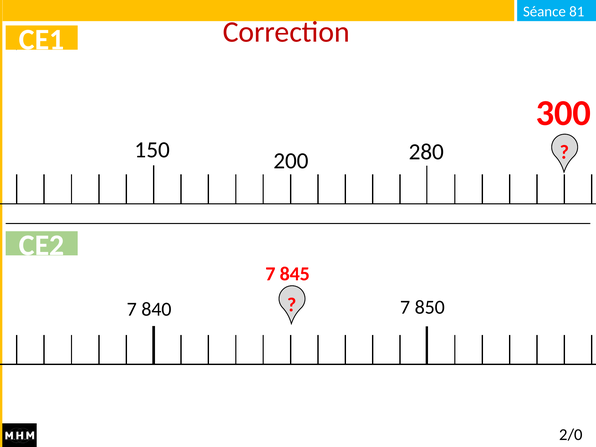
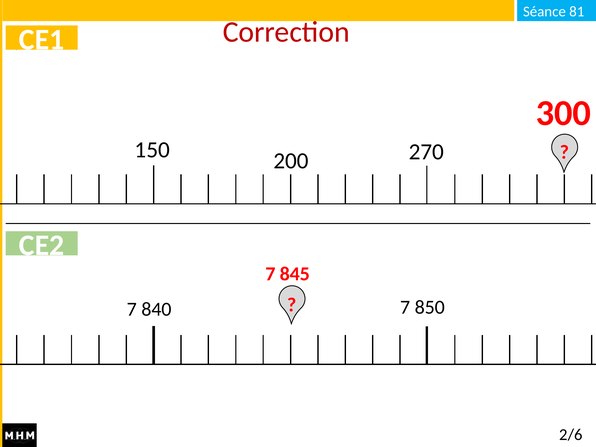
280: 280 -> 270
2/0: 2/0 -> 2/6
